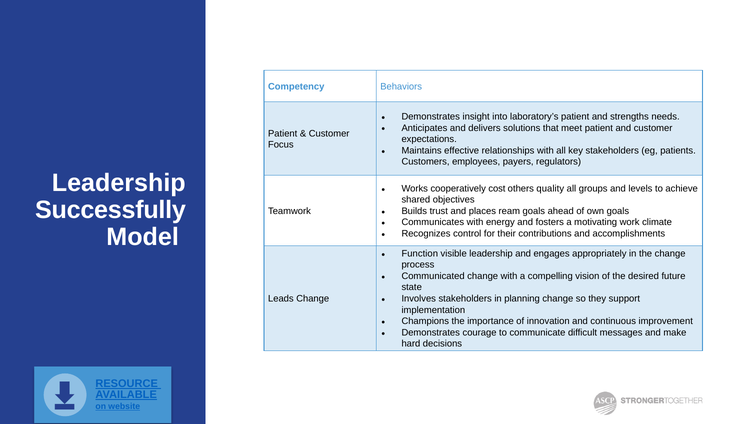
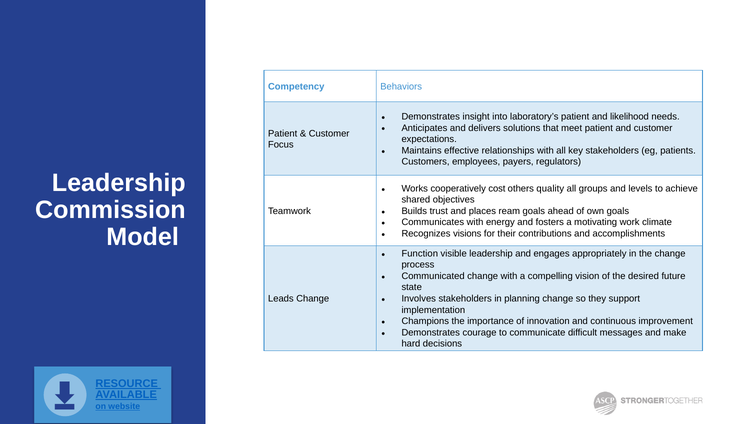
strengths: strengths -> likelihood
Successfully: Successfully -> Commission
control: control -> visions
